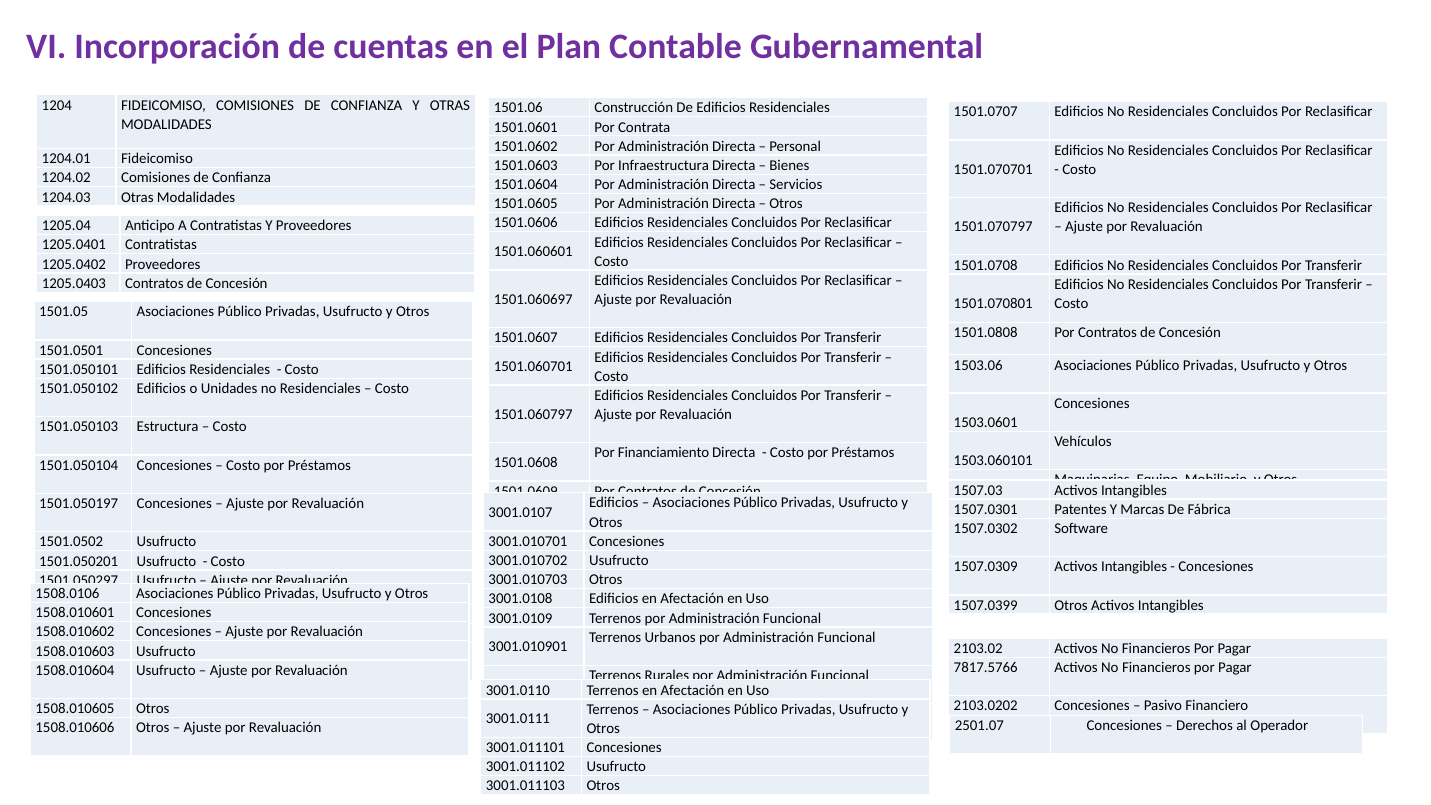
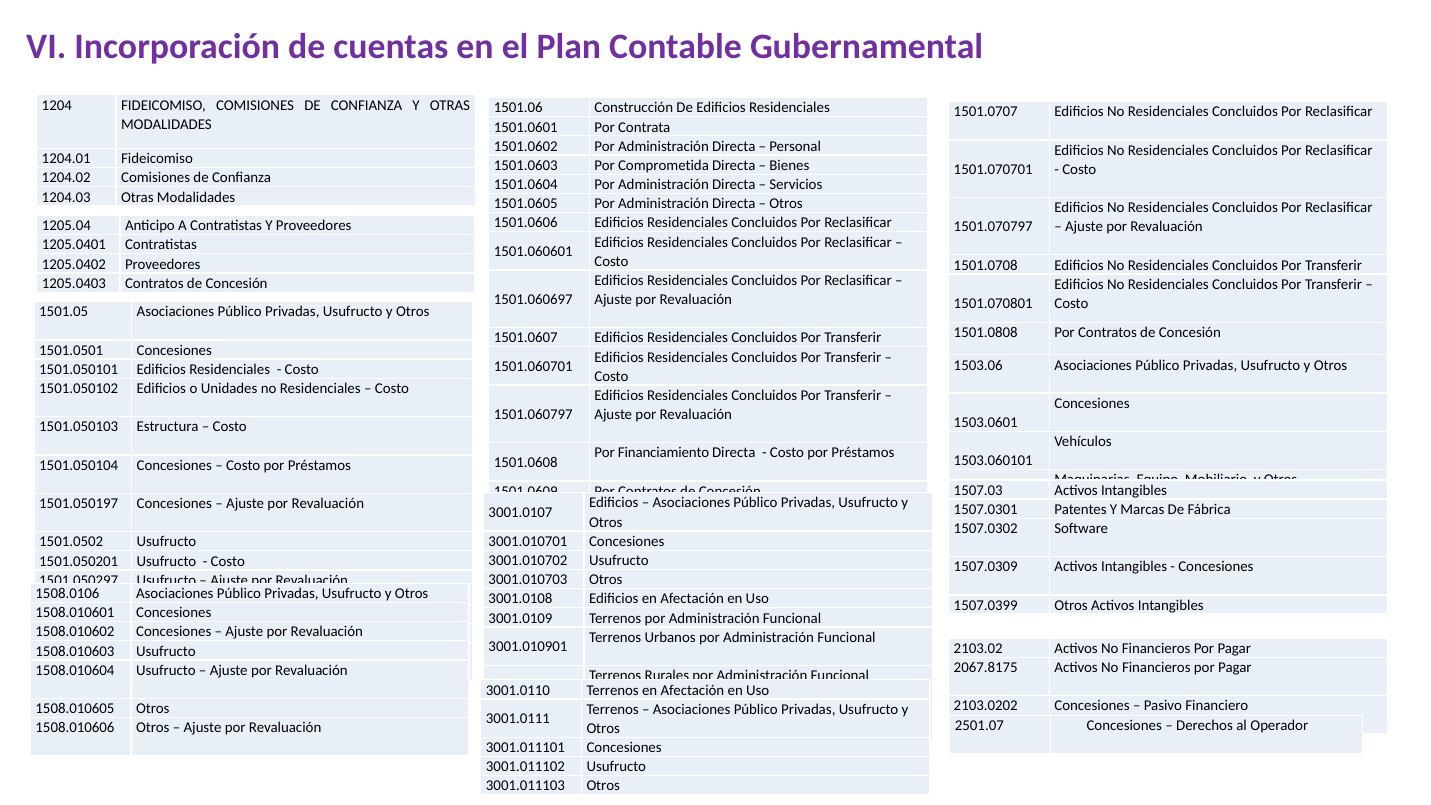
Infraestructura: Infraestructura -> Comprometida
7817.5766: 7817.5766 -> 2067.8175
